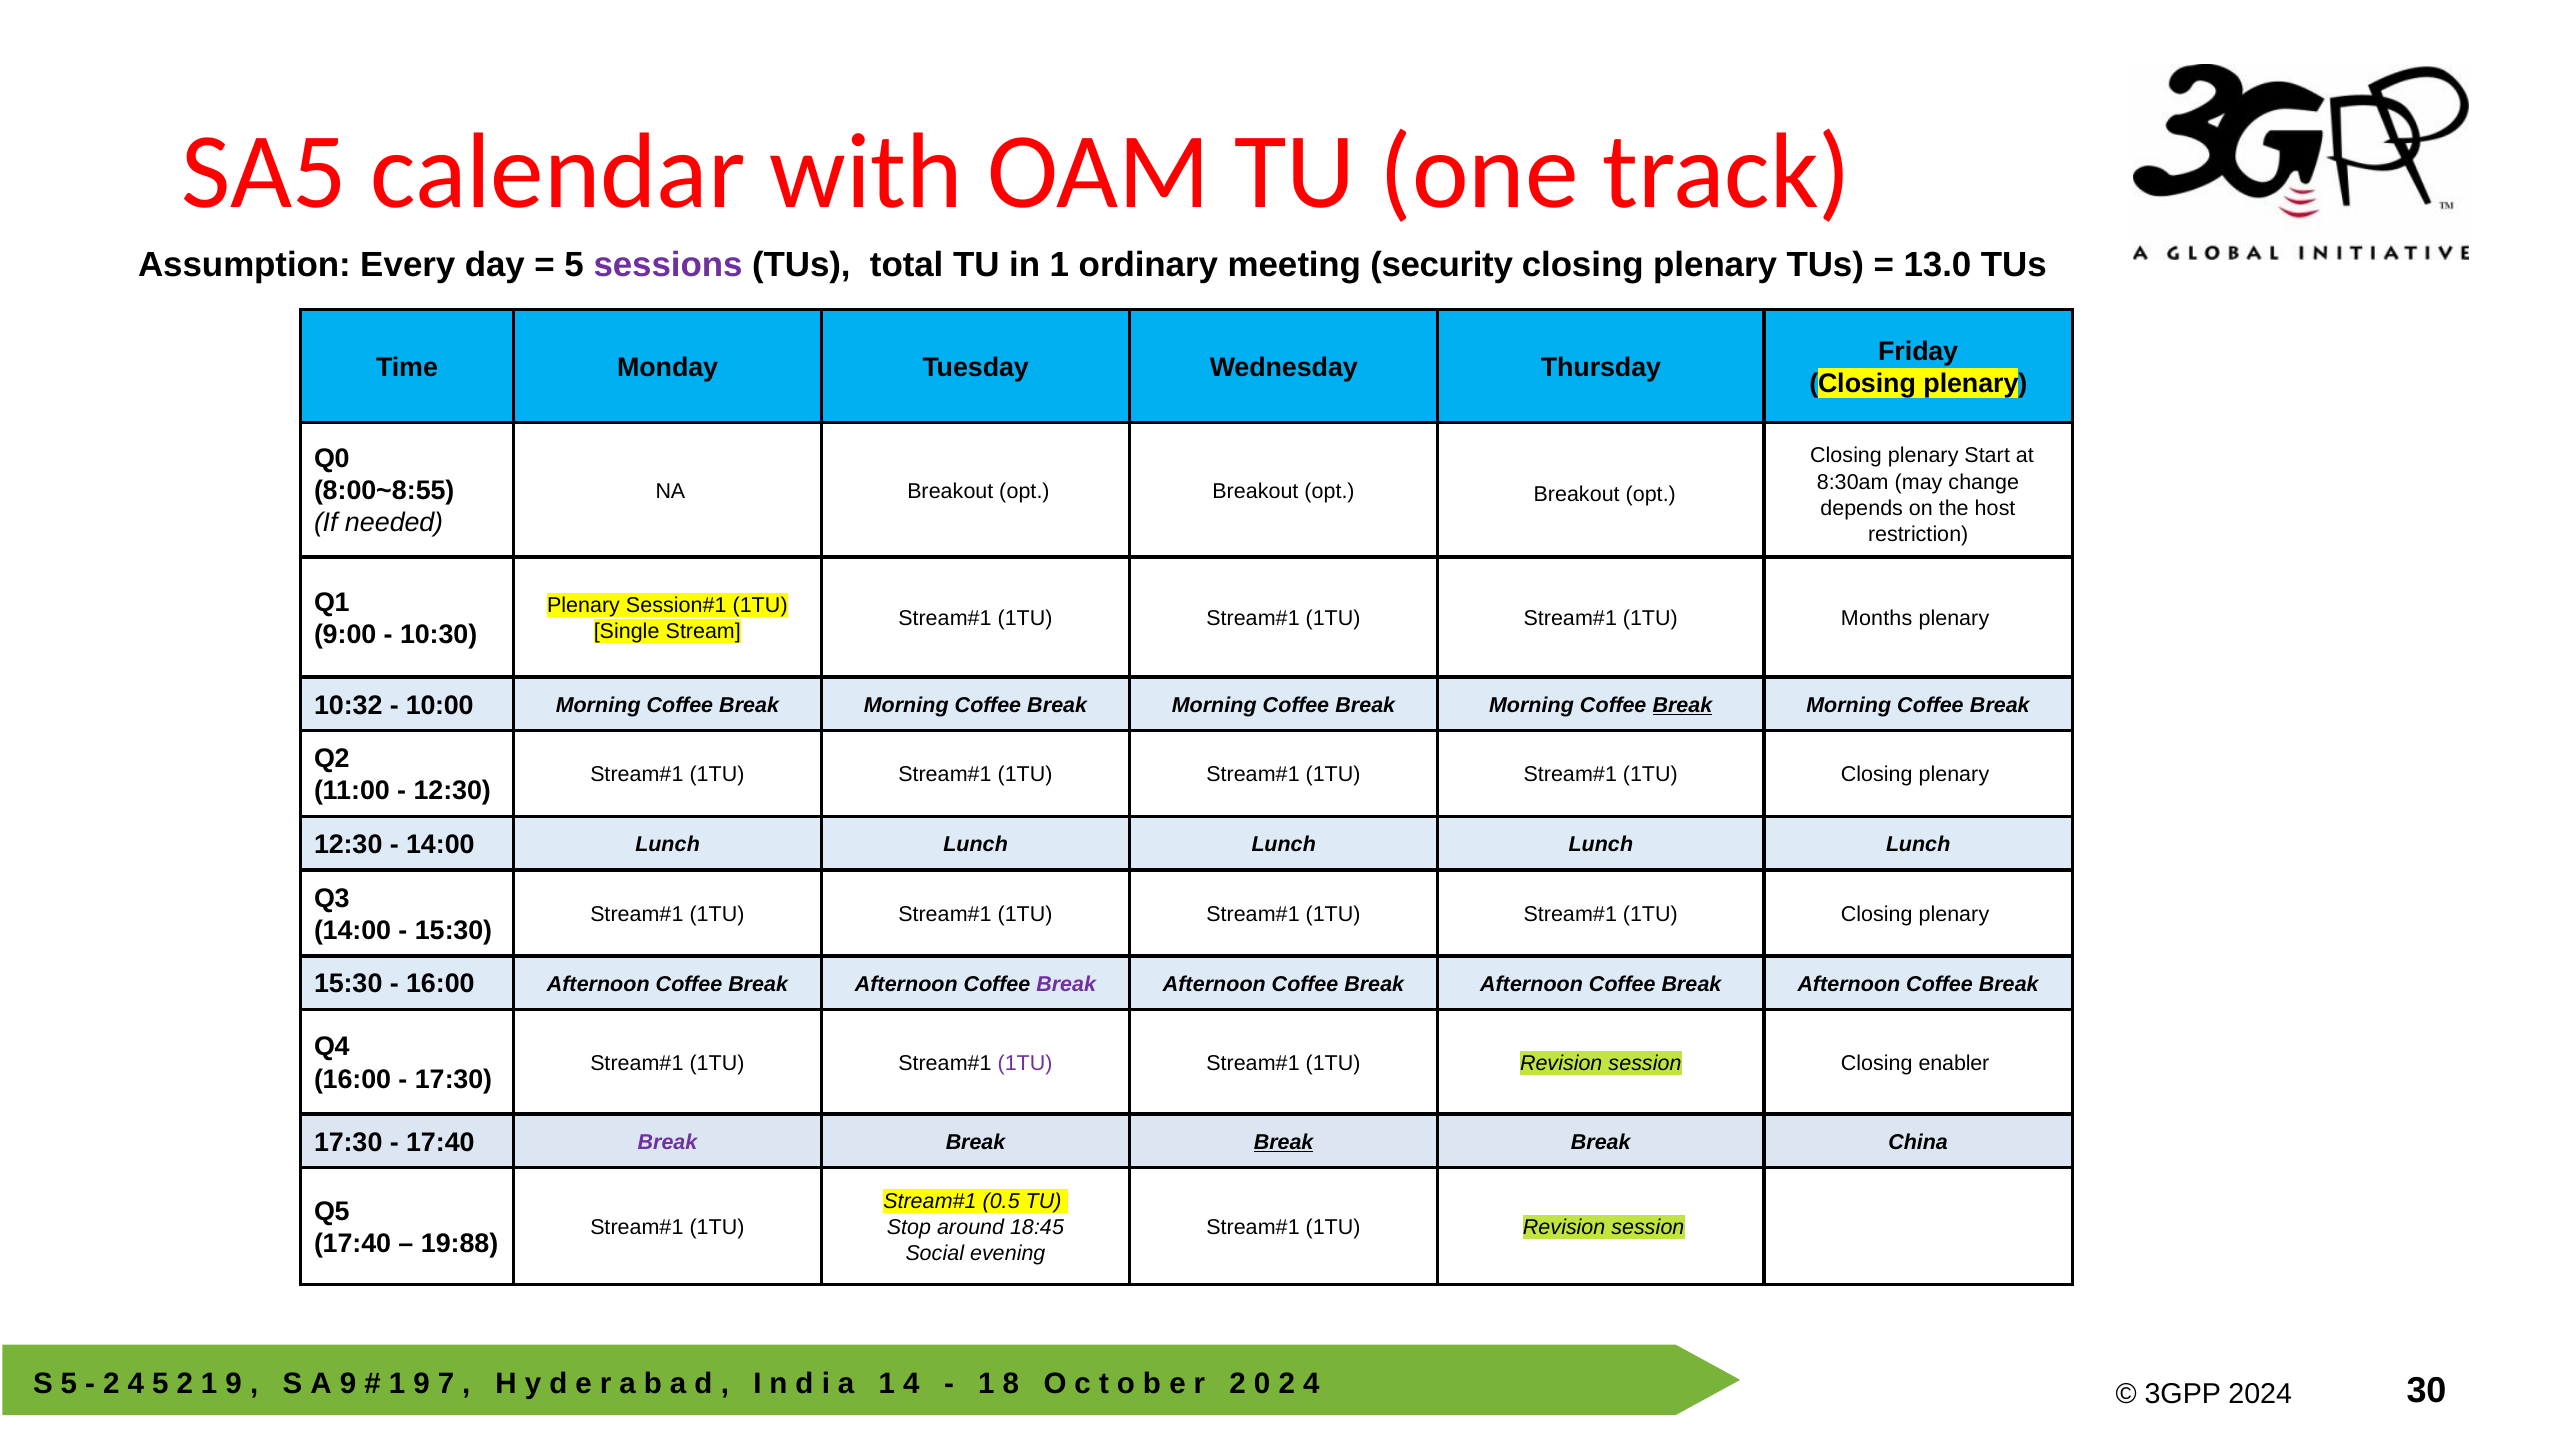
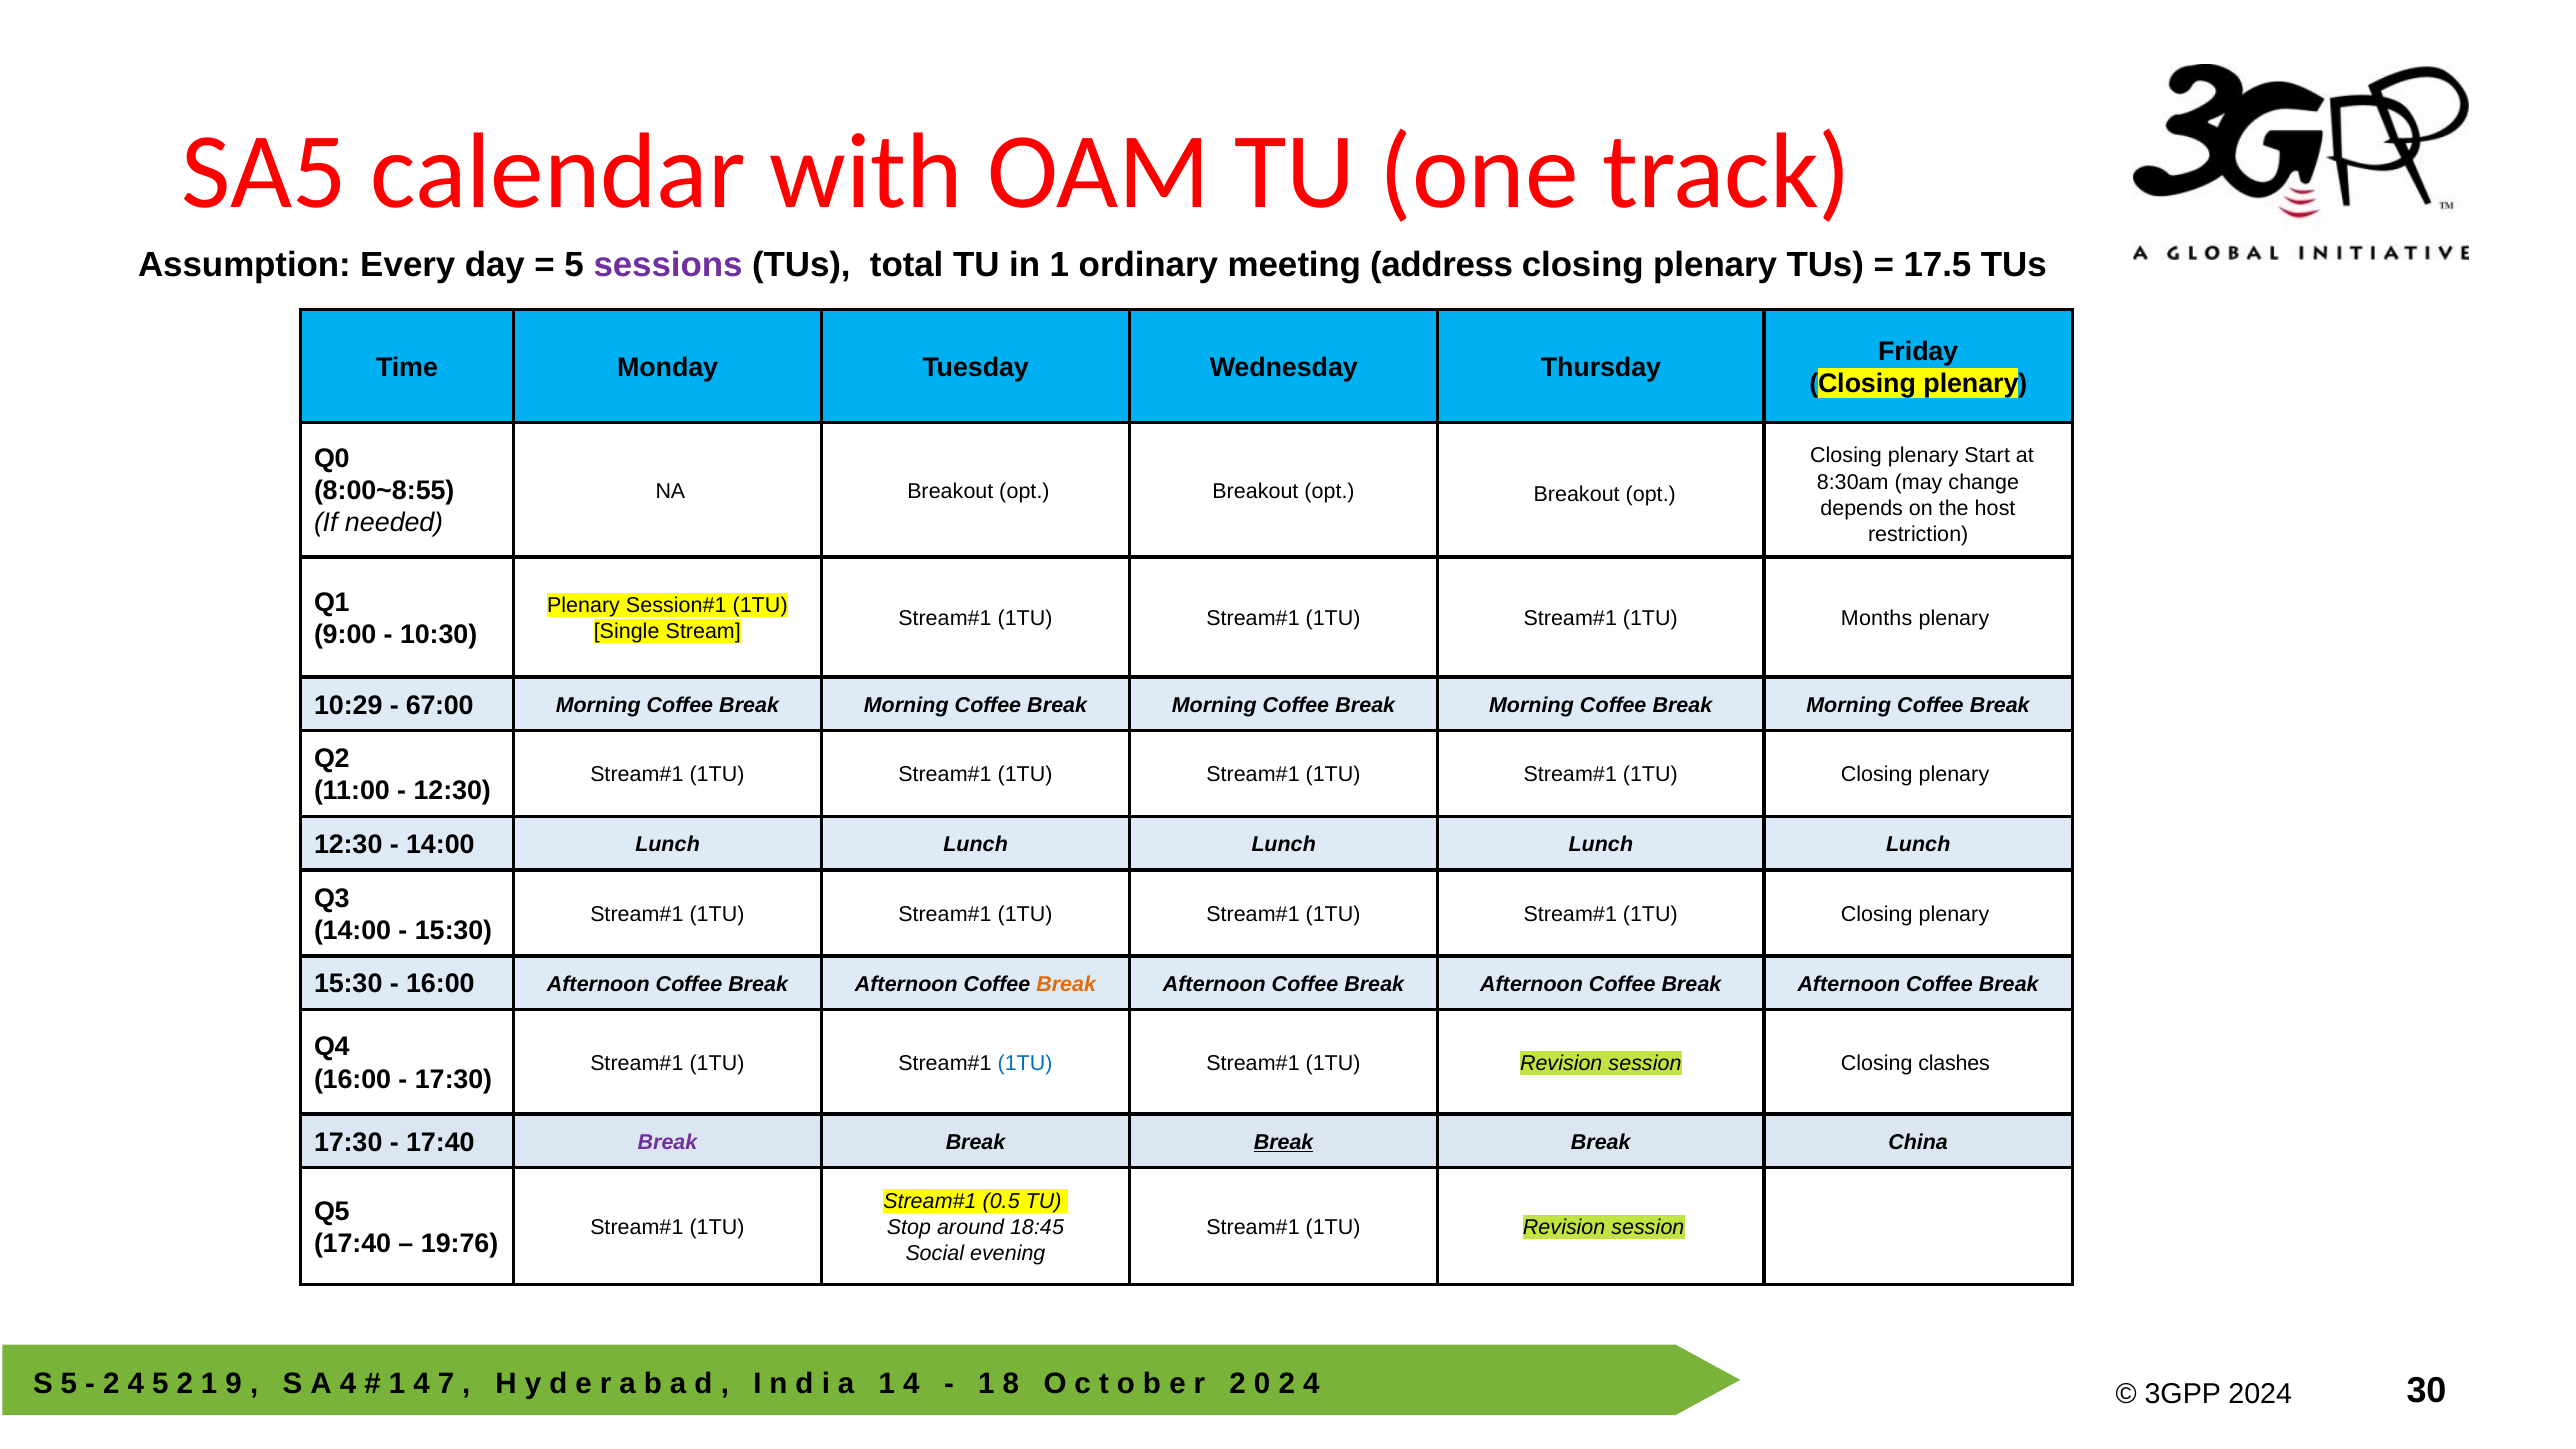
security: security -> address
13.0: 13.0 -> 17.5
10:32: 10:32 -> 10:29
10:00: 10:00 -> 67:00
Break at (1682, 705) underline: present -> none
Break at (1066, 984) colour: purple -> orange
1TU at (1025, 1063) colour: purple -> blue
enabler: enabler -> clashes
19:88: 19:88 -> 19:76
9 at (348, 1384): 9 -> 4
9 at (421, 1384): 9 -> 4
